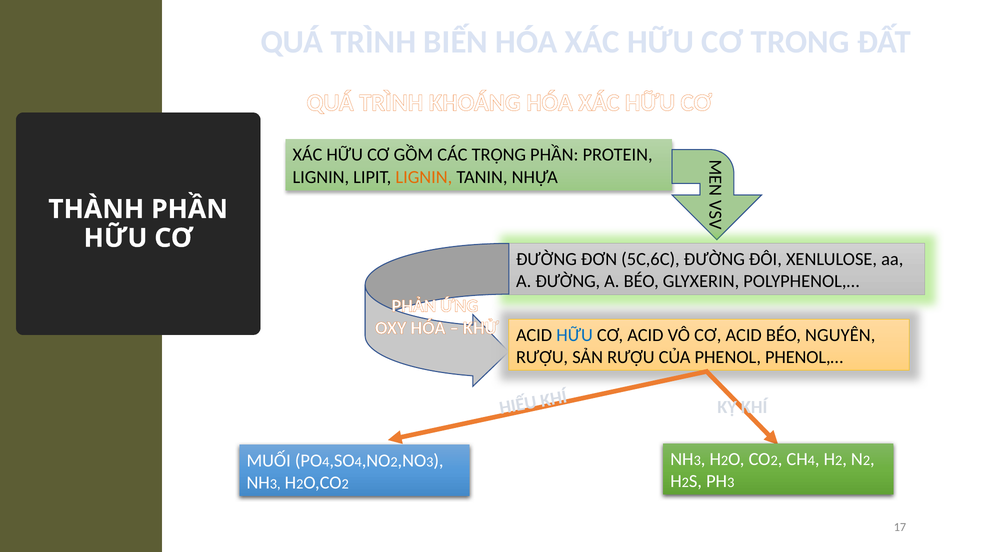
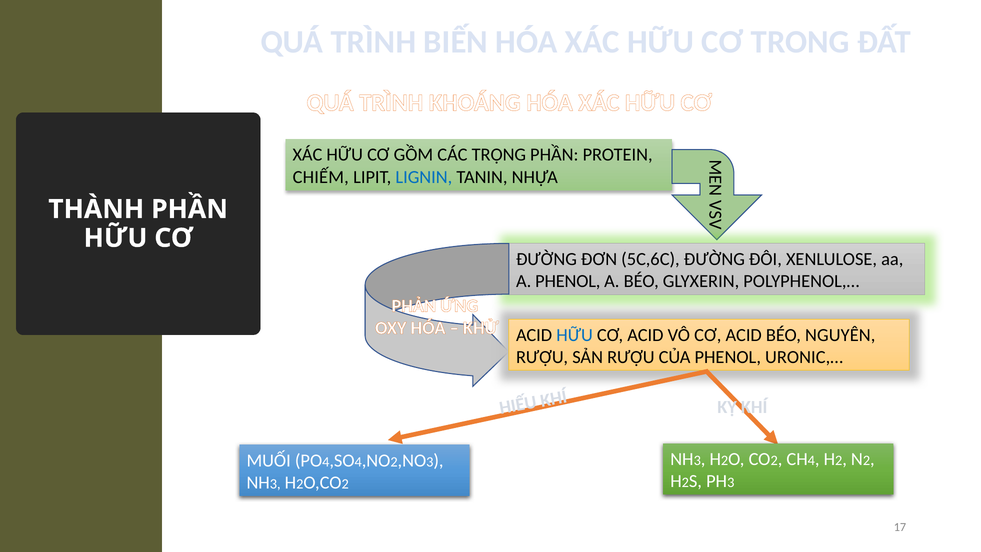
LIGNIN at (321, 177): LIGNIN -> CHIẾM
LIGNIN at (424, 177) colour: orange -> blue
A ĐƯỜNG: ĐƯỜNG -> PHENOL
PHENOL,…: PHENOL,… -> URONIC,…
